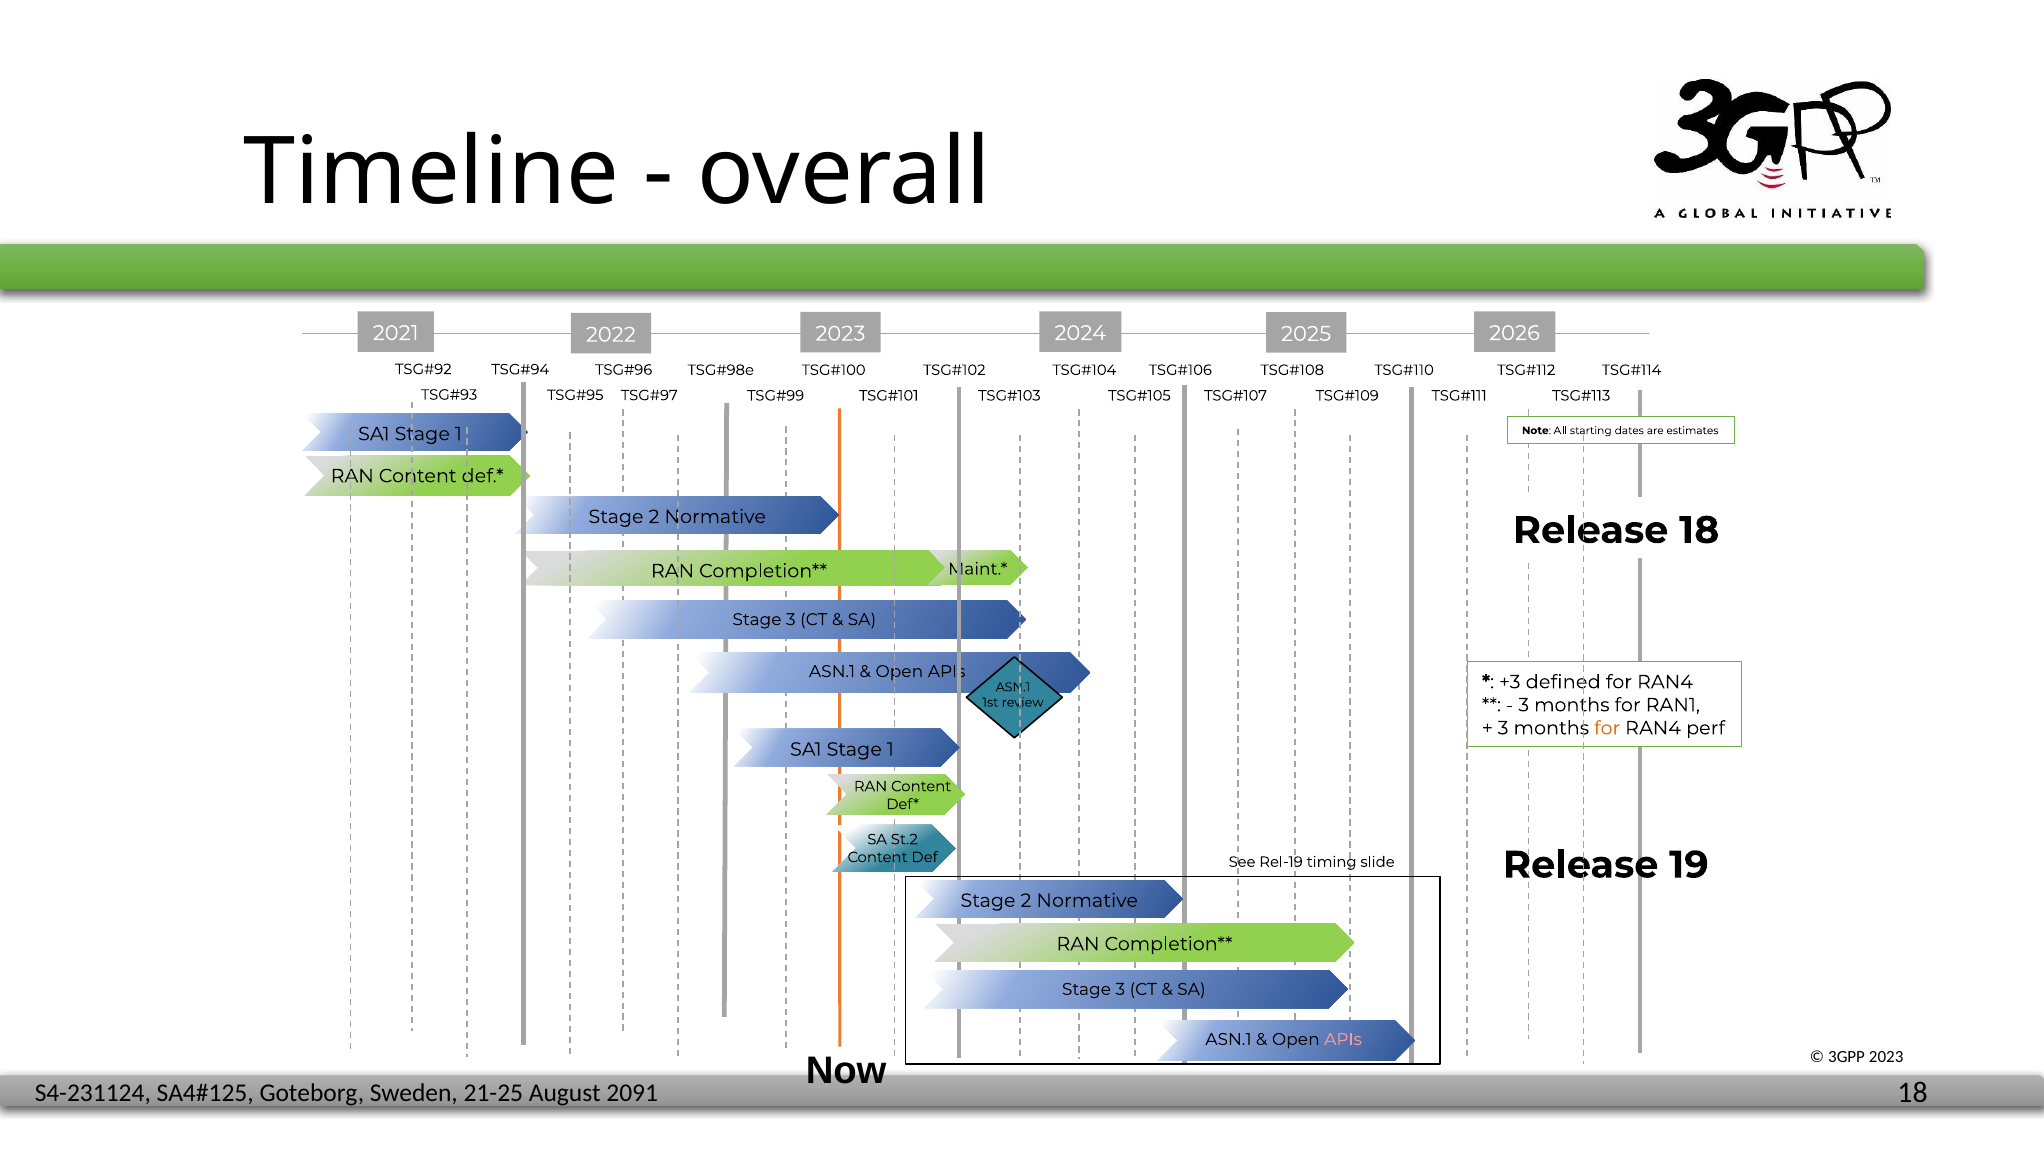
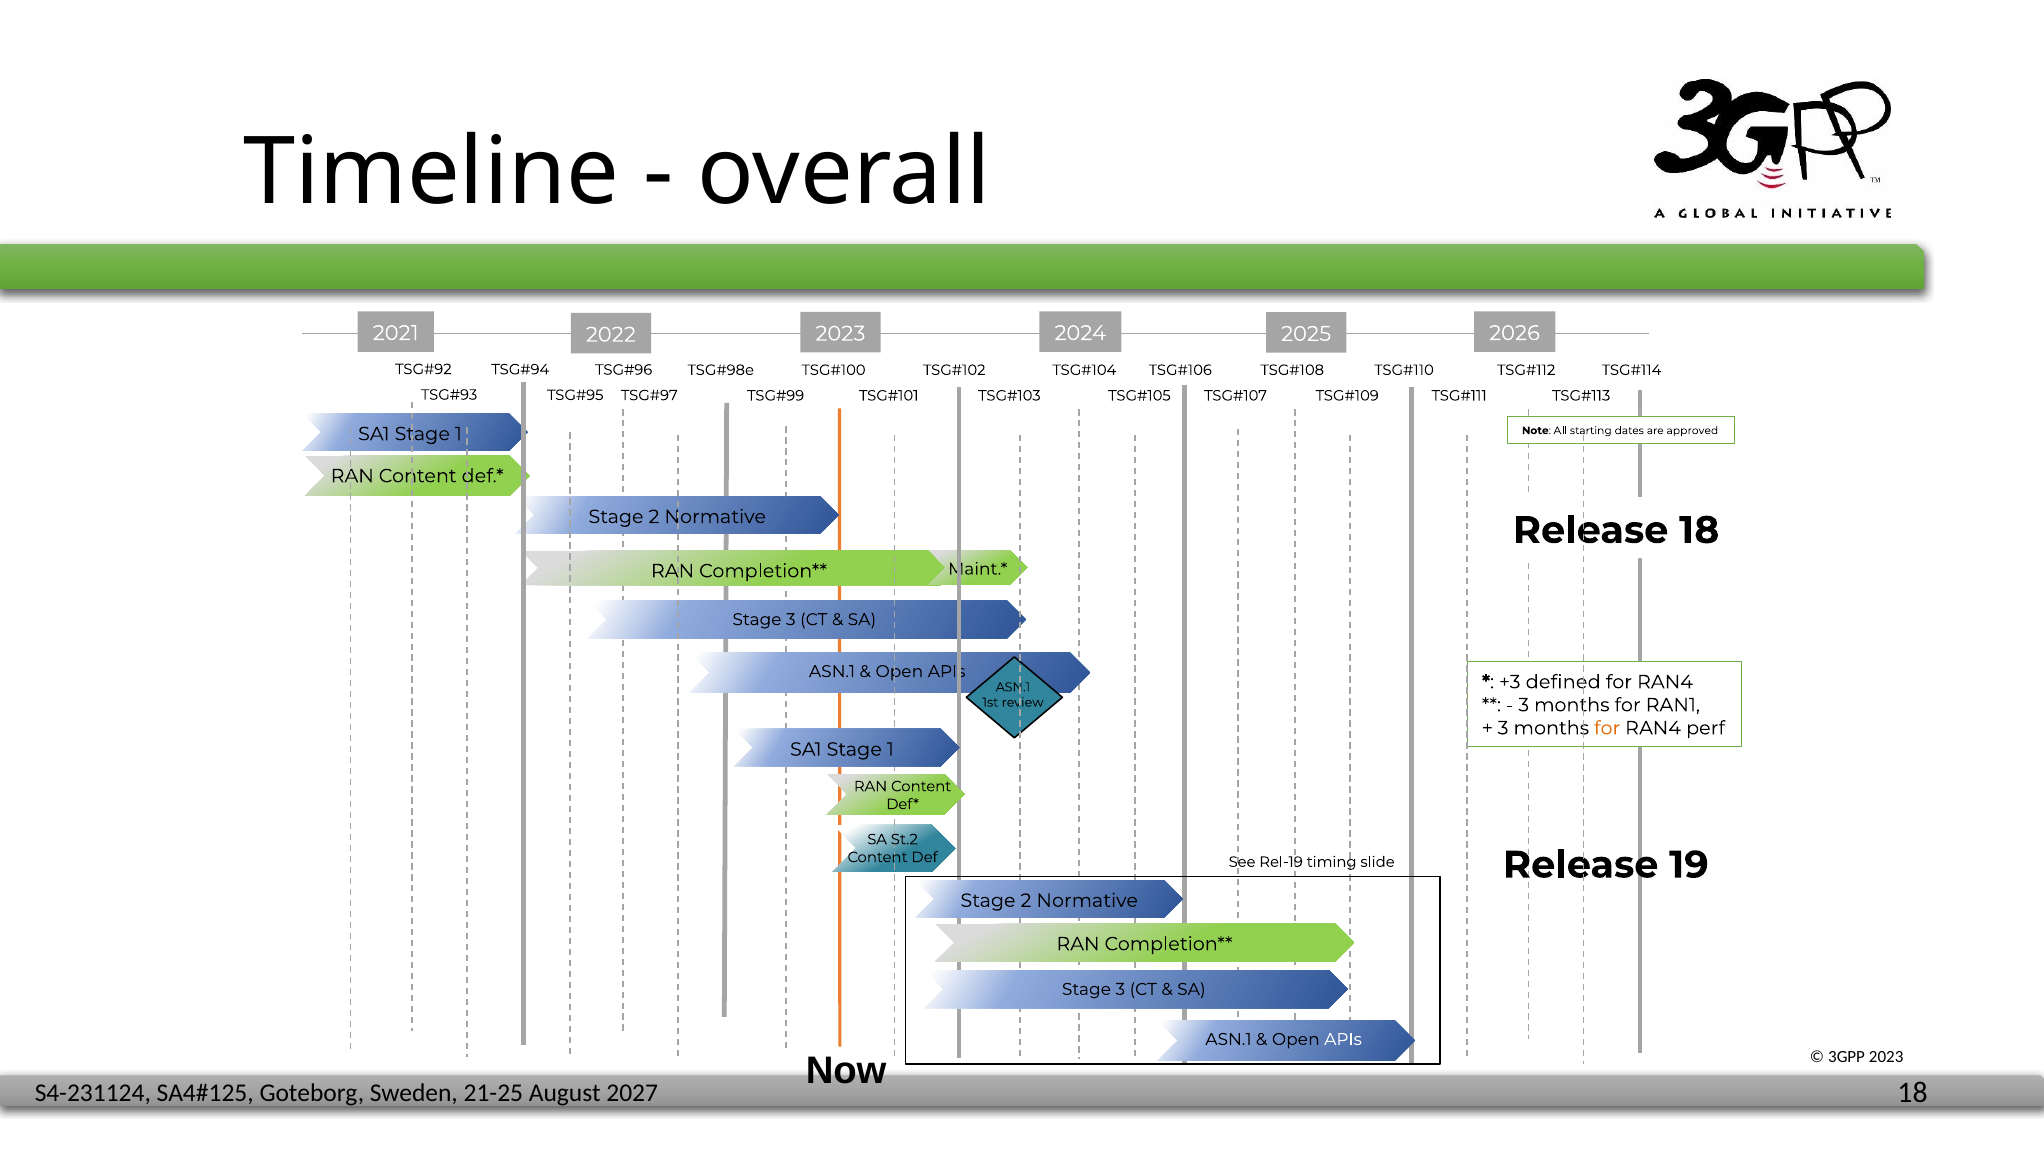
estimates: estimates -> approved
APIs at (1343, 1039) colour: pink -> white
2091: 2091 -> 2027
